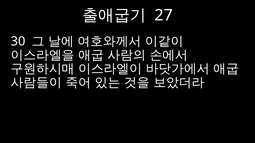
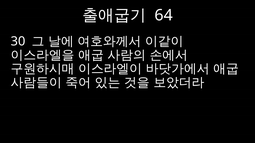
27: 27 -> 64
